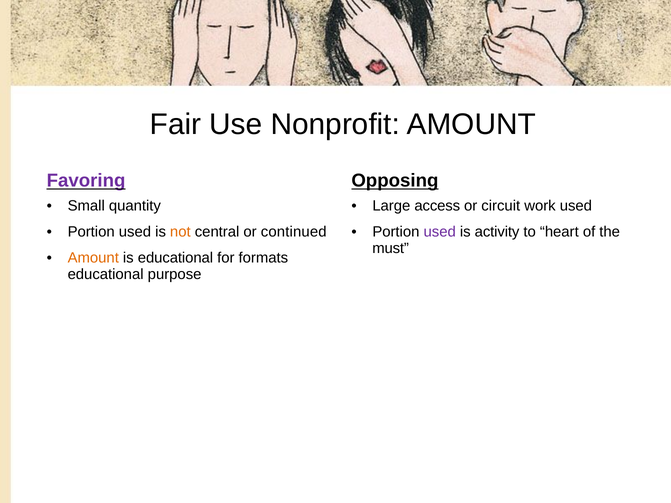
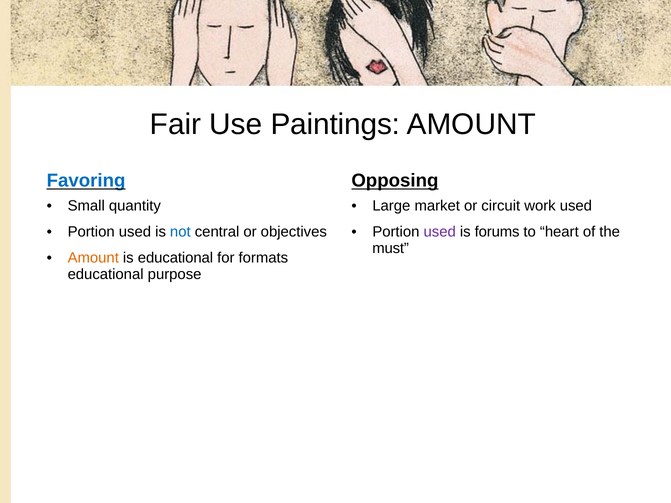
Nonprofit: Nonprofit -> Paintings
Favoring colour: purple -> blue
access: access -> market
not colour: orange -> blue
continued: continued -> objectives
activity: activity -> forums
